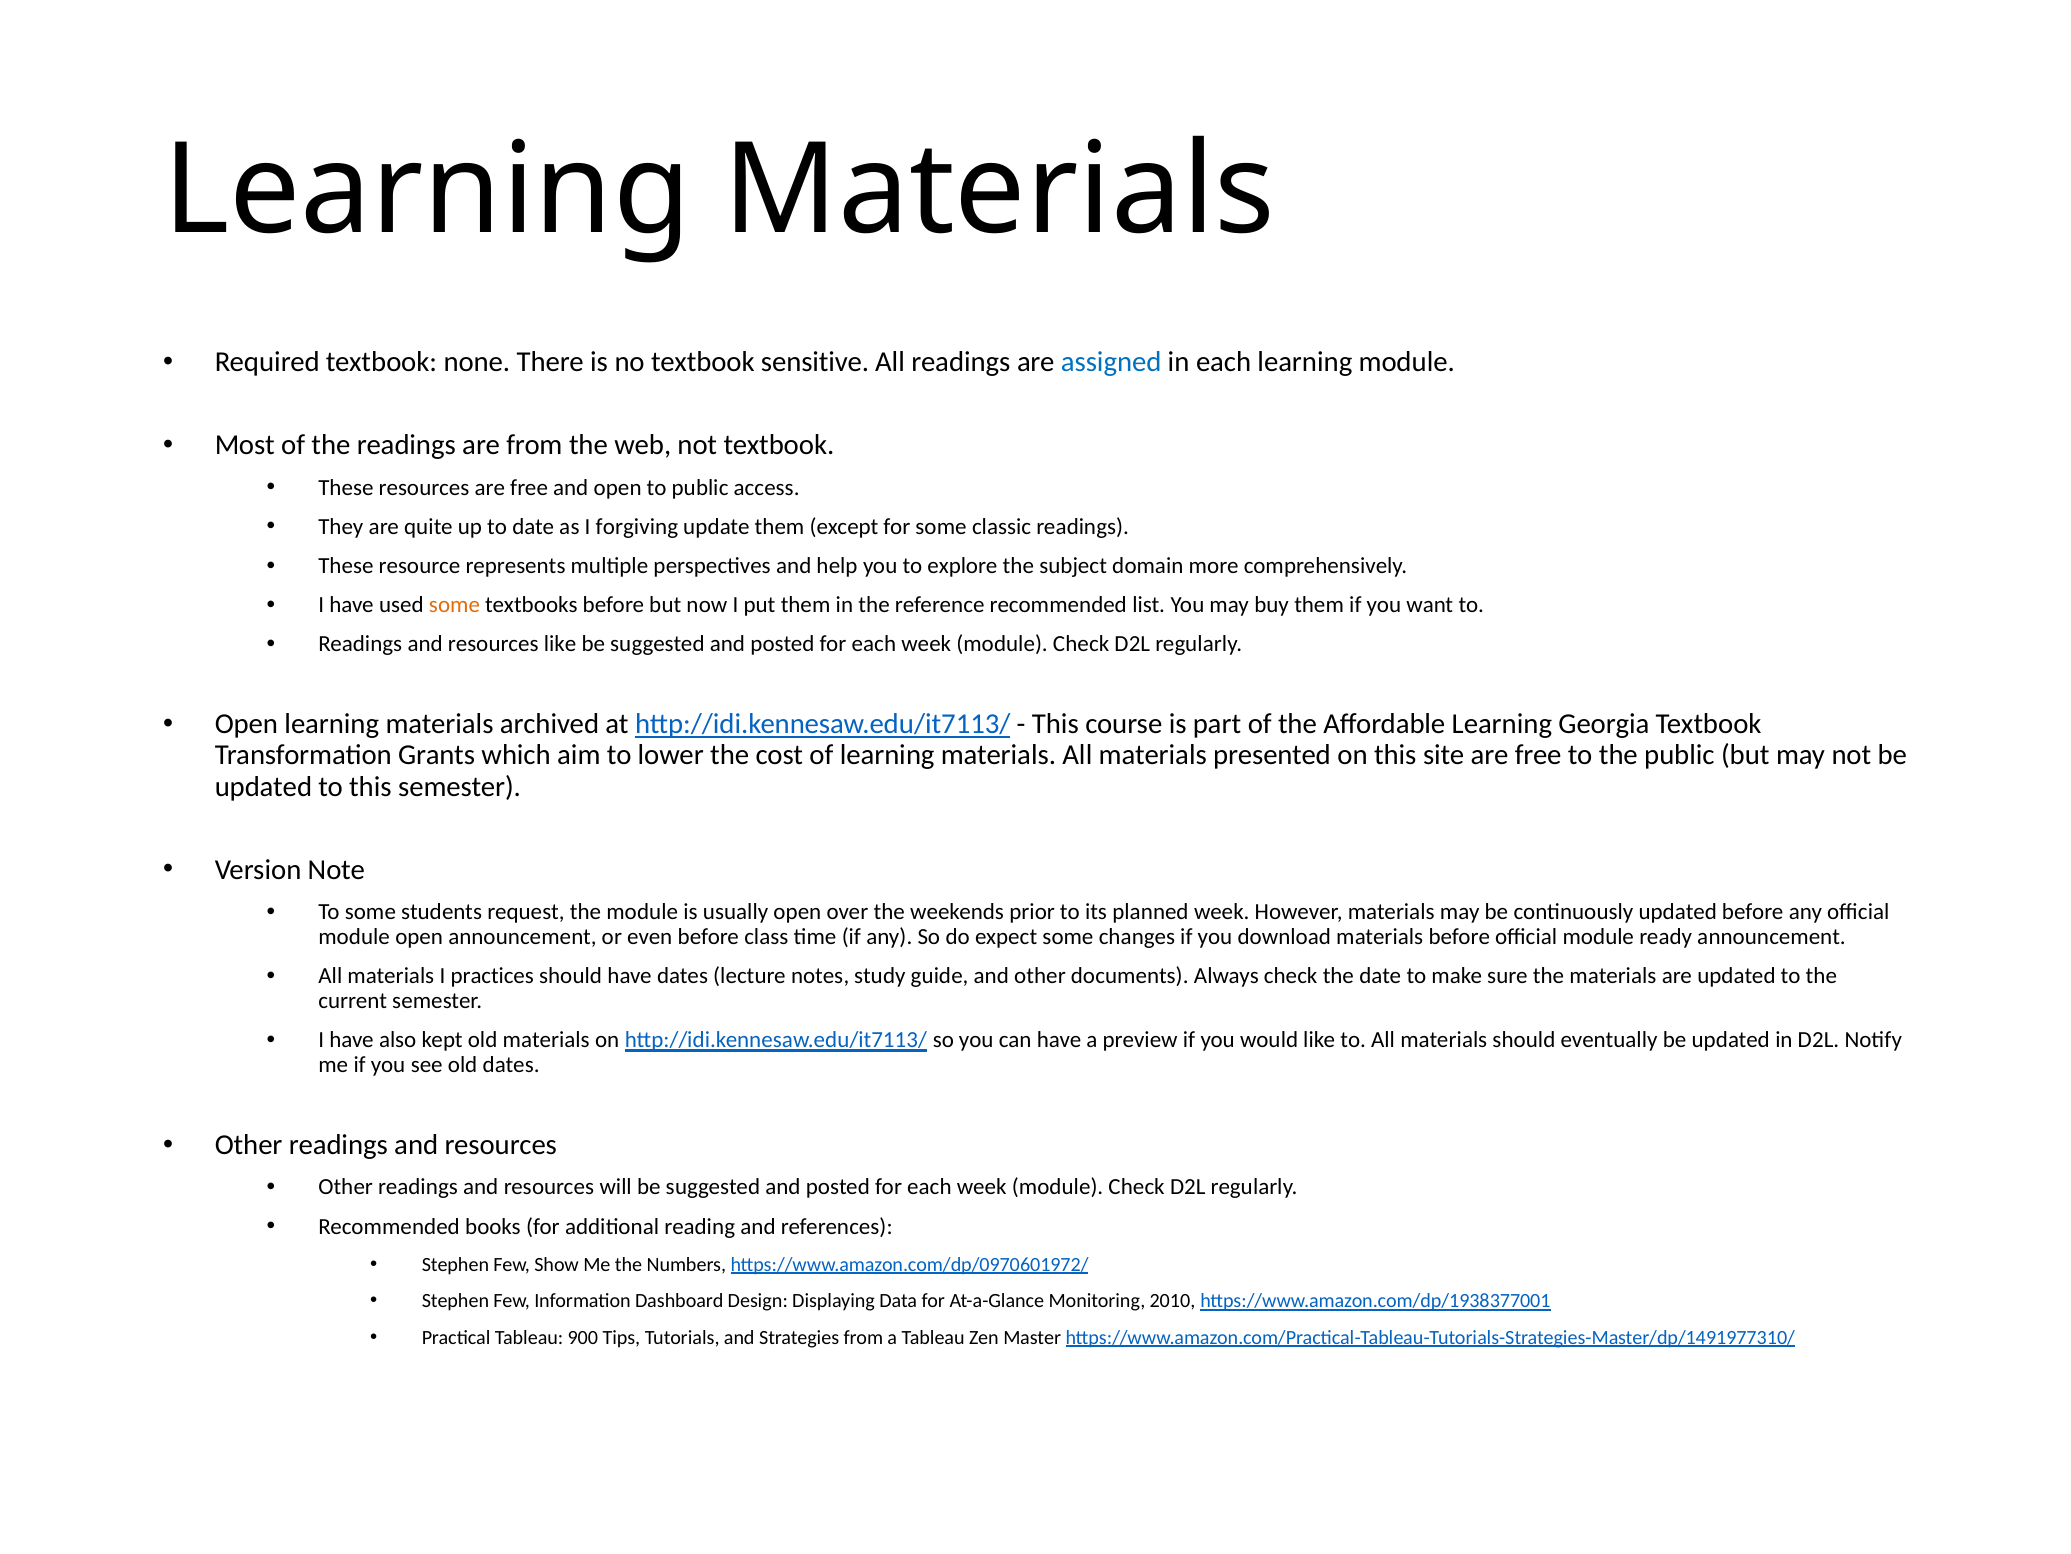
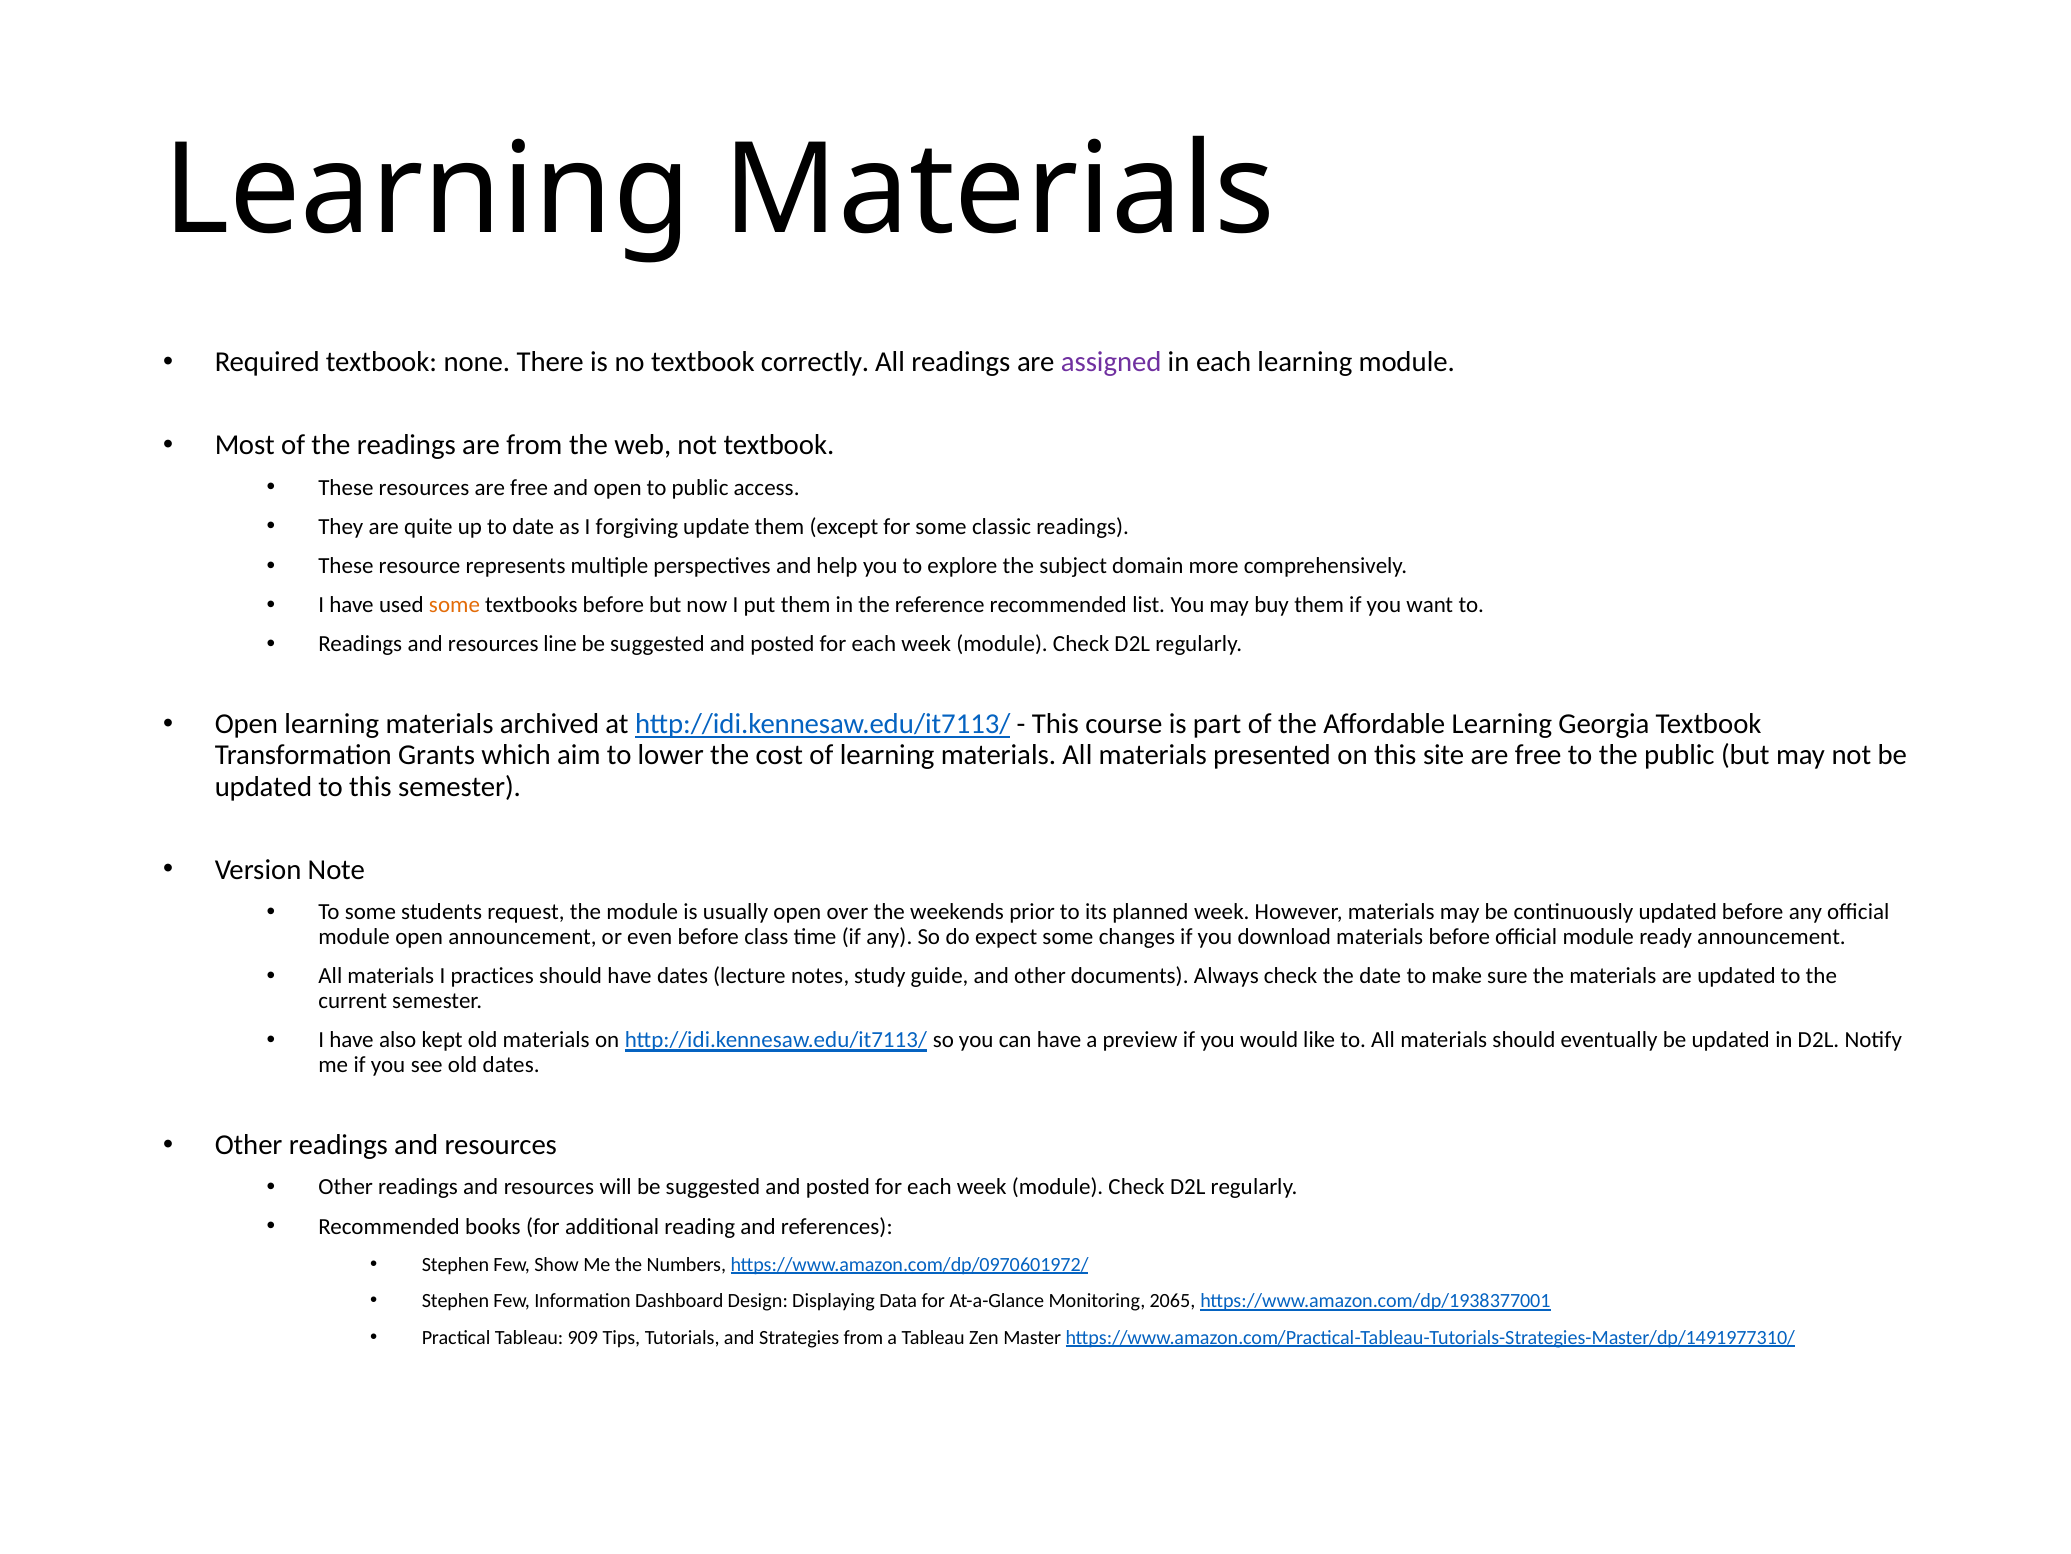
sensitive: sensitive -> correctly
assigned colour: blue -> purple
resources like: like -> line
2010: 2010 -> 2065
900: 900 -> 909
